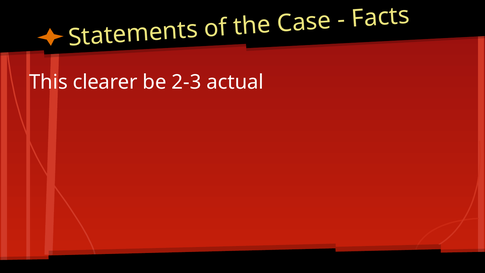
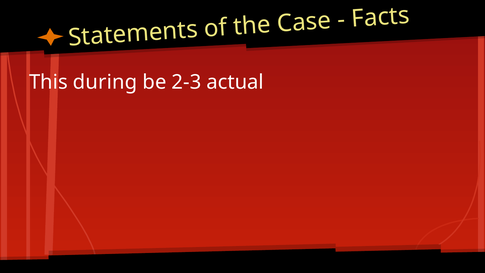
clearer: clearer -> during
